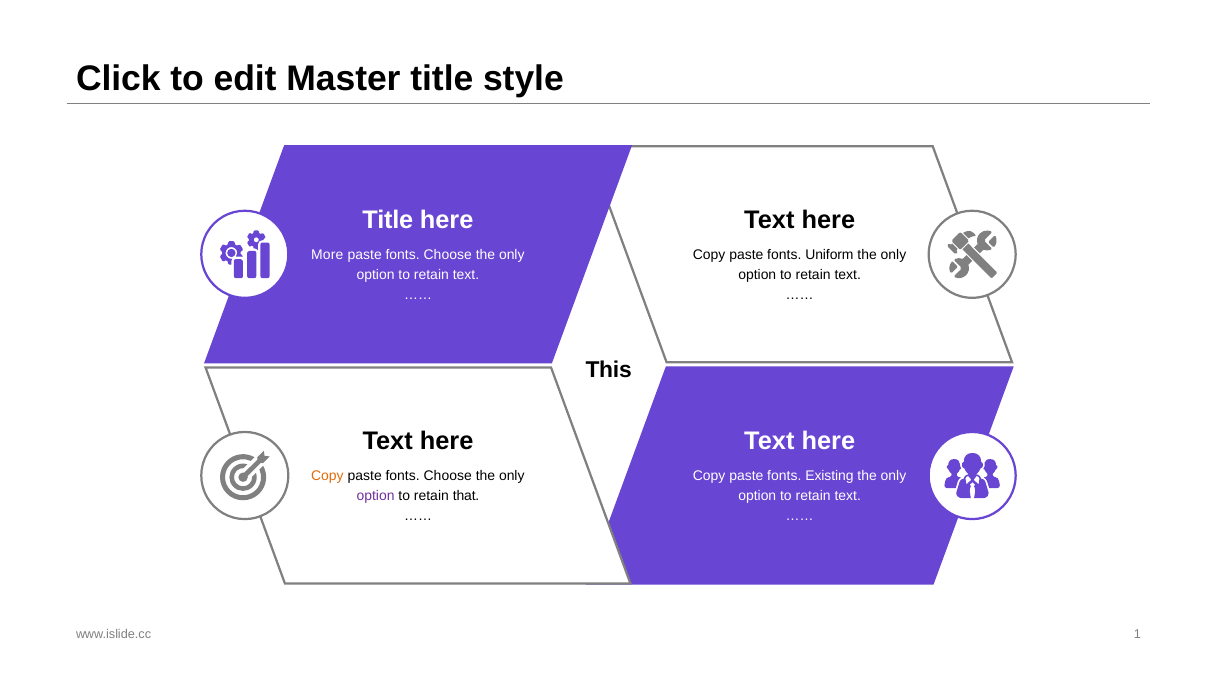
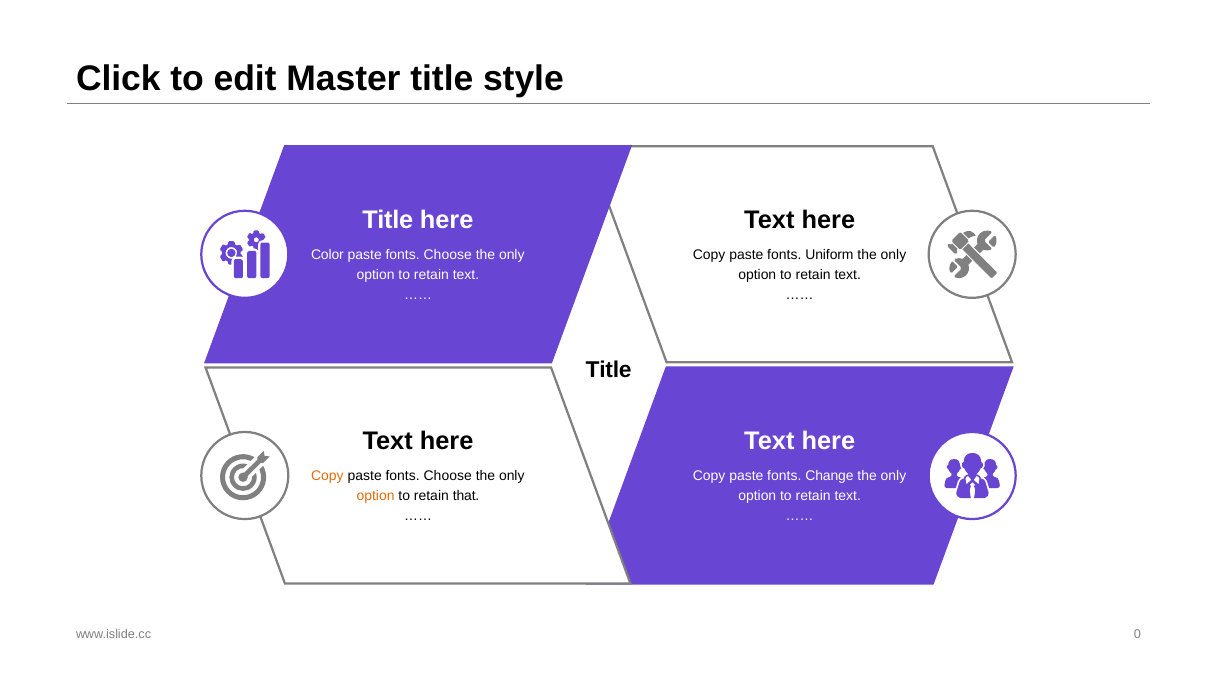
More: More -> Color
This at (609, 370): This -> Title
Existing: Existing -> Change
option at (376, 496) colour: purple -> orange
1: 1 -> 0
